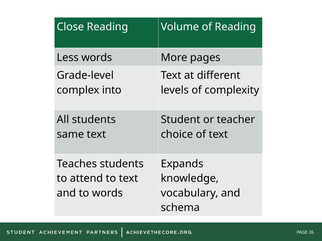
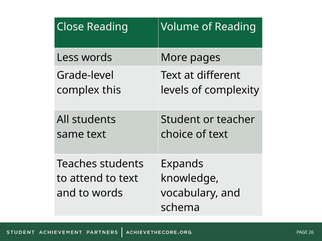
into: into -> this
